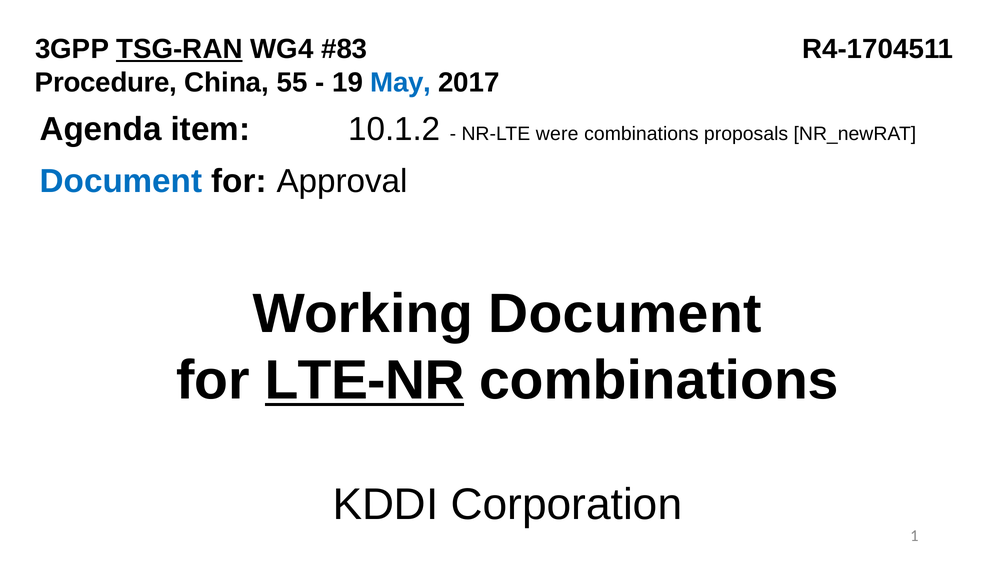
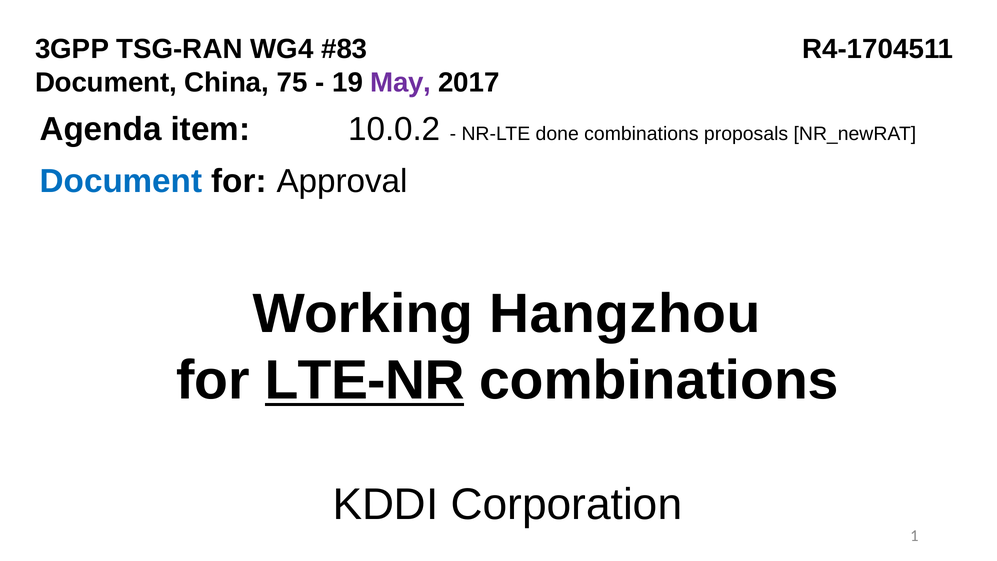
TSG-RAN underline: present -> none
Procedure at (106, 82): Procedure -> Document
55: 55 -> 75
May colour: blue -> purple
10.1.2: 10.1.2 -> 10.0.2
were: were -> done
Working Document: Document -> Hangzhou
